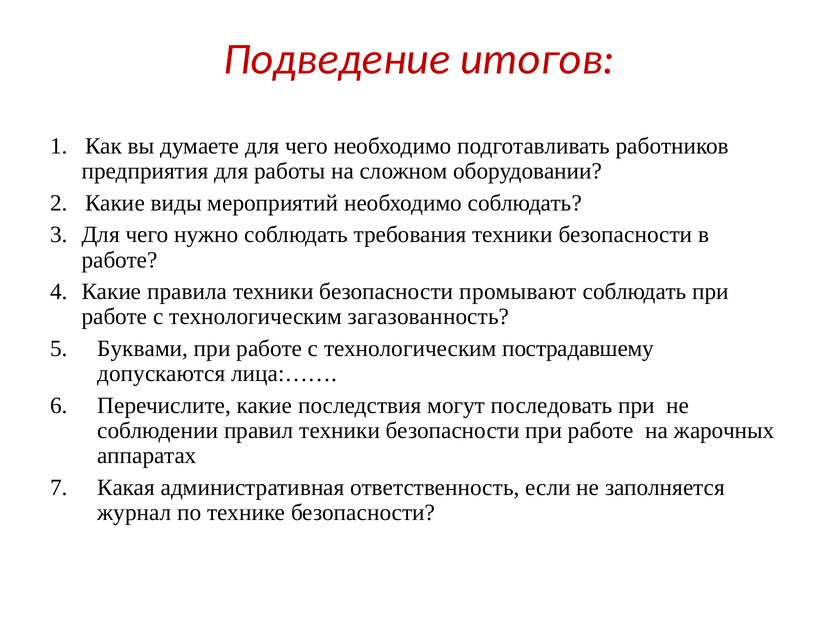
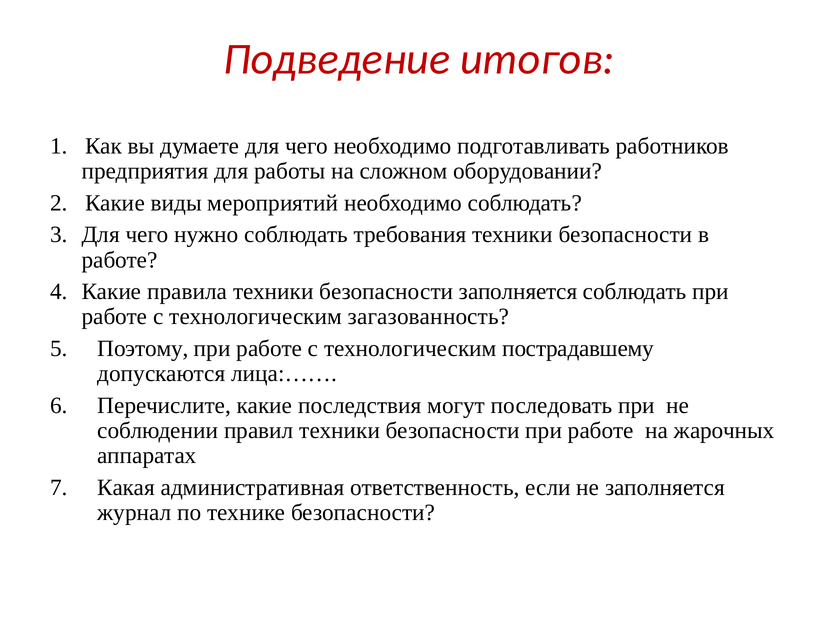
безопасности промывают: промывают -> заполняется
Буквами: Буквами -> Поэтому
